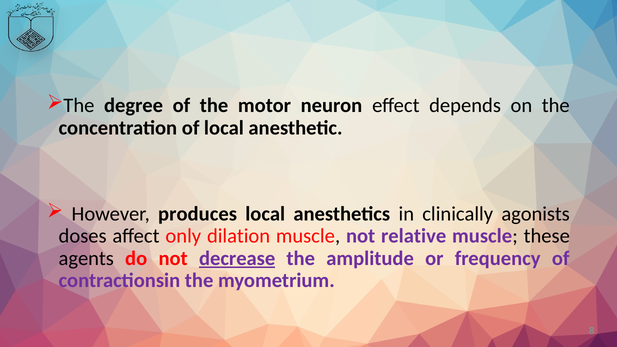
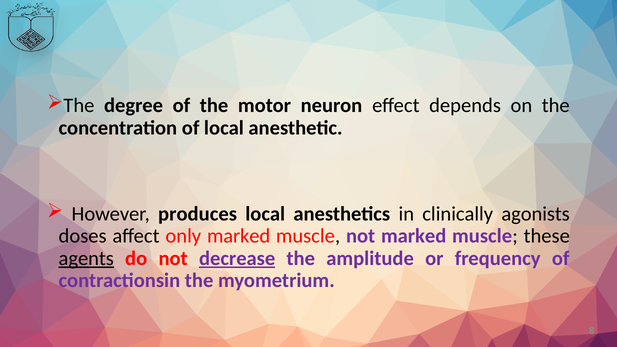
only dilation: dilation -> marked
not relative: relative -> marked
agents underline: none -> present
